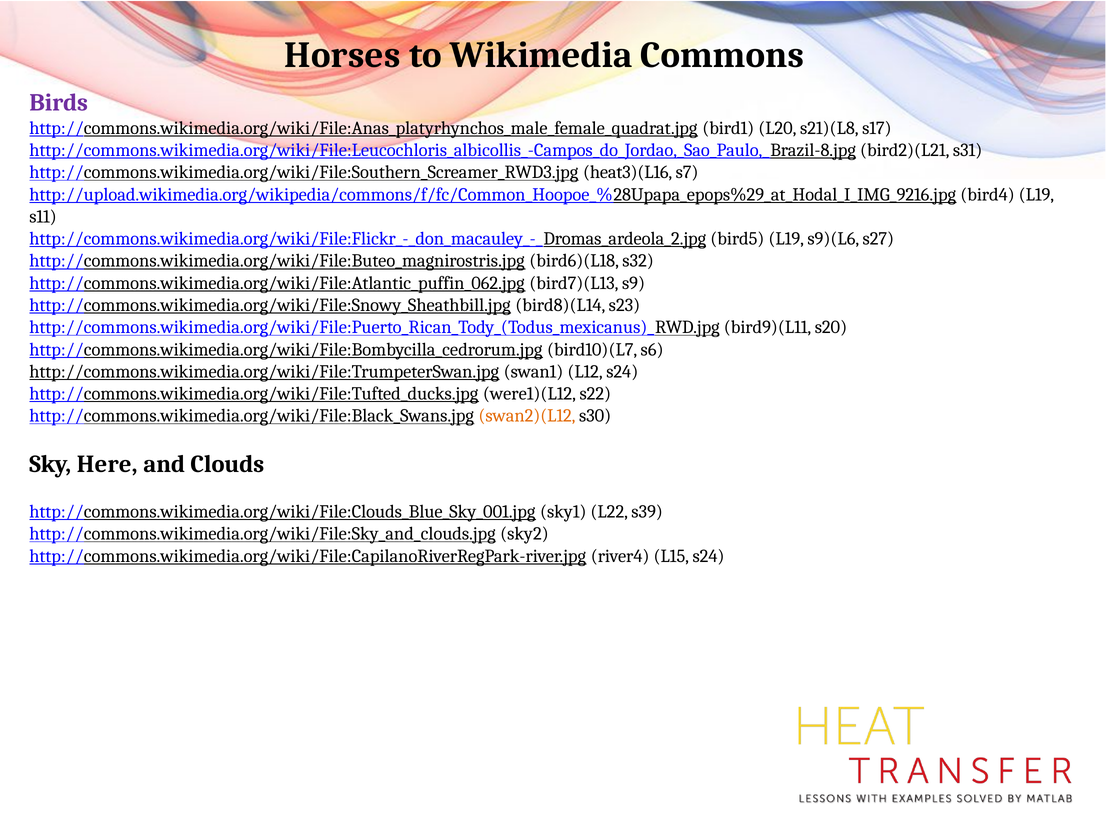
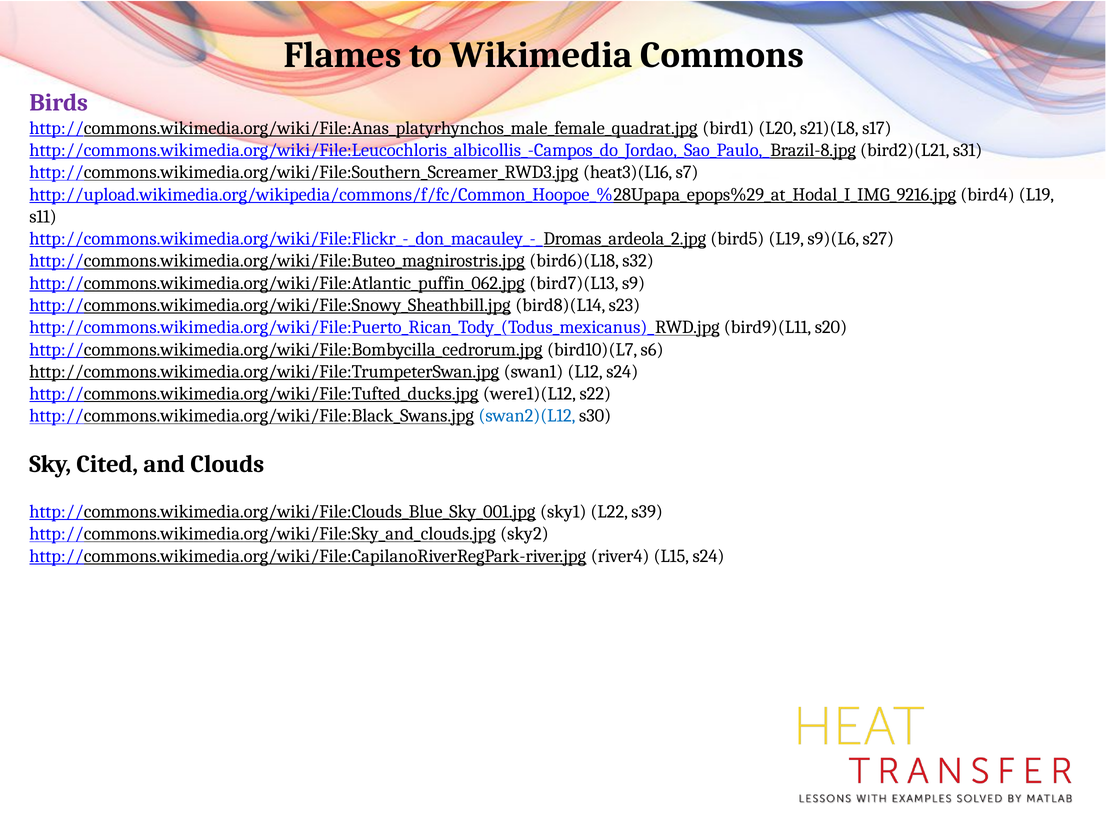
Horses: Horses -> Flames
swan2)(L12 colour: orange -> blue
Here: Here -> Cited
